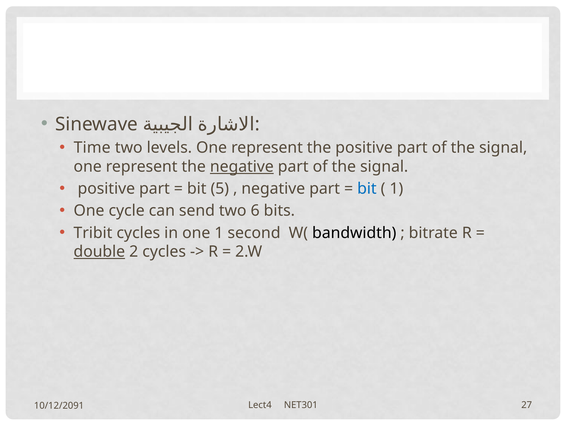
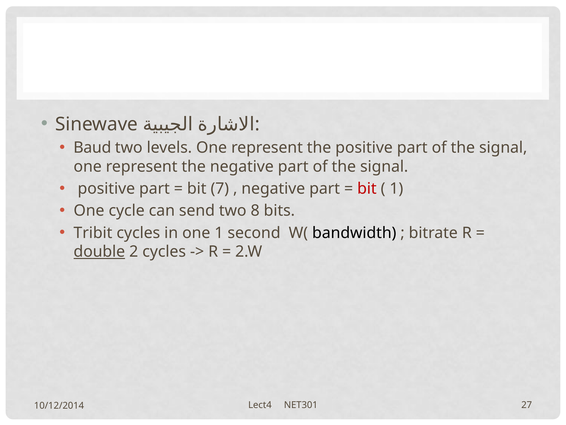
Time: Time -> Baud
negative at (242, 167) underline: present -> none
5: 5 -> 7
bit at (367, 189) colour: blue -> red
6: 6 -> 8
10/12/2091: 10/12/2091 -> 10/12/2014
